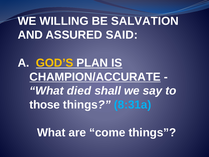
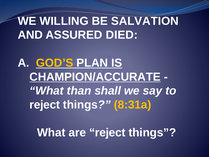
SAID: SAID -> DIED
died: died -> than
those at (45, 105): those -> reject
8:31a colour: light blue -> yellow
are come: come -> reject
